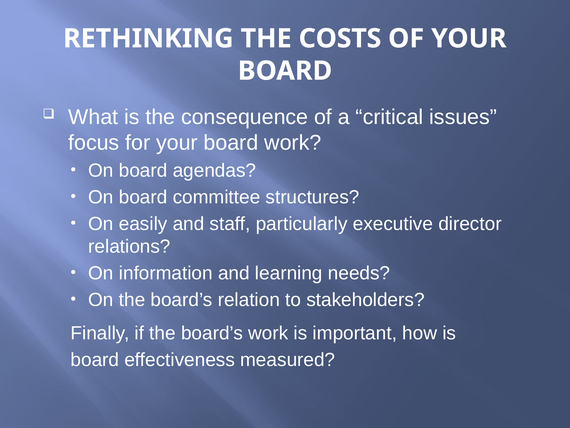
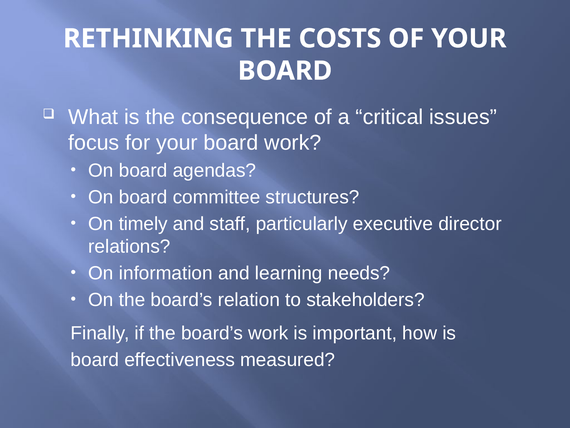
easily: easily -> timely
